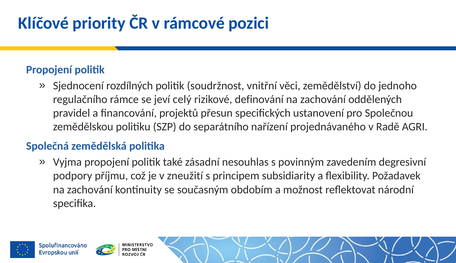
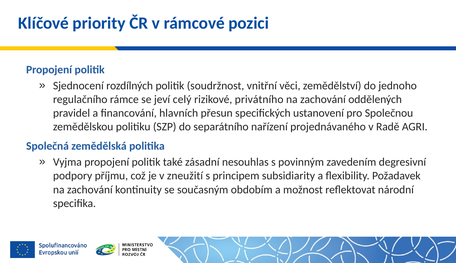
definování: definování -> privátního
projektů: projektů -> hlavních
